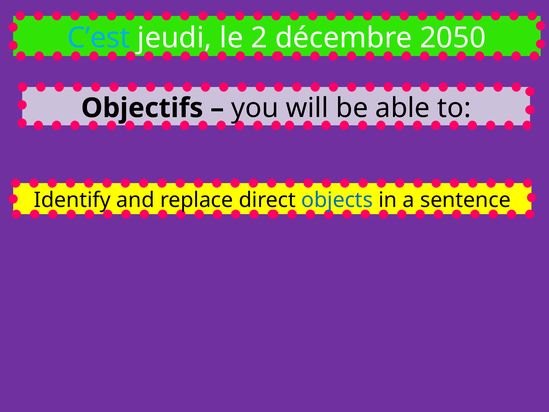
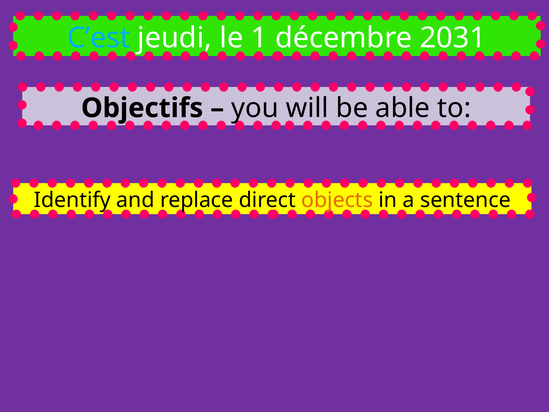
2: 2 -> 1
2050: 2050 -> 2031
objects colour: blue -> orange
